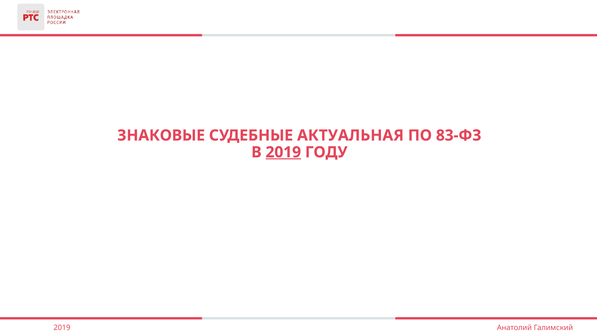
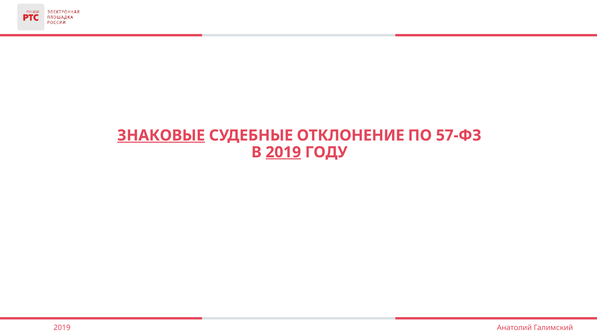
ЗНАКОВЫЕ underline: none -> present
АКТУАЛЬНАЯ: АКТУАЛЬНАЯ -> ОТКЛОНЕНИЕ
83-ФЗ: 83-ФЗ -> 57-ФЗ
